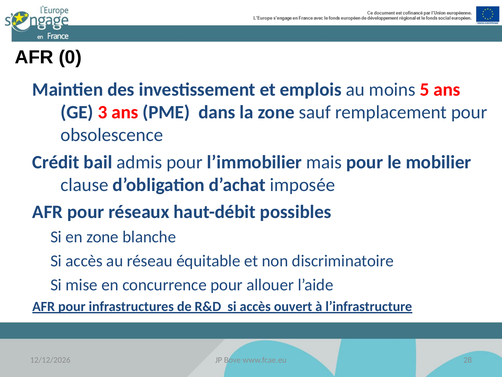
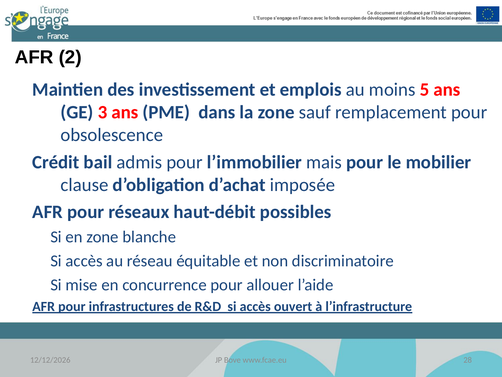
0: 0 -> 2
